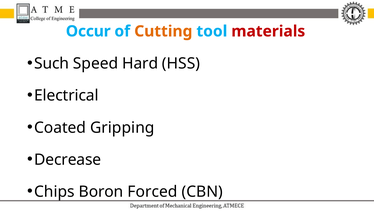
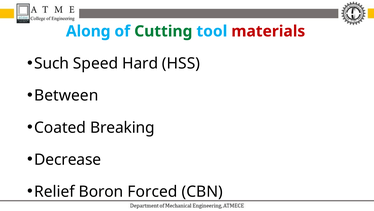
Occur: Occur -> Along
Cutting colour: orange -> green
Electrical: Electrical -> Between
Gripping: Gripping -> Breaking
Chips: Chips -> Relief
